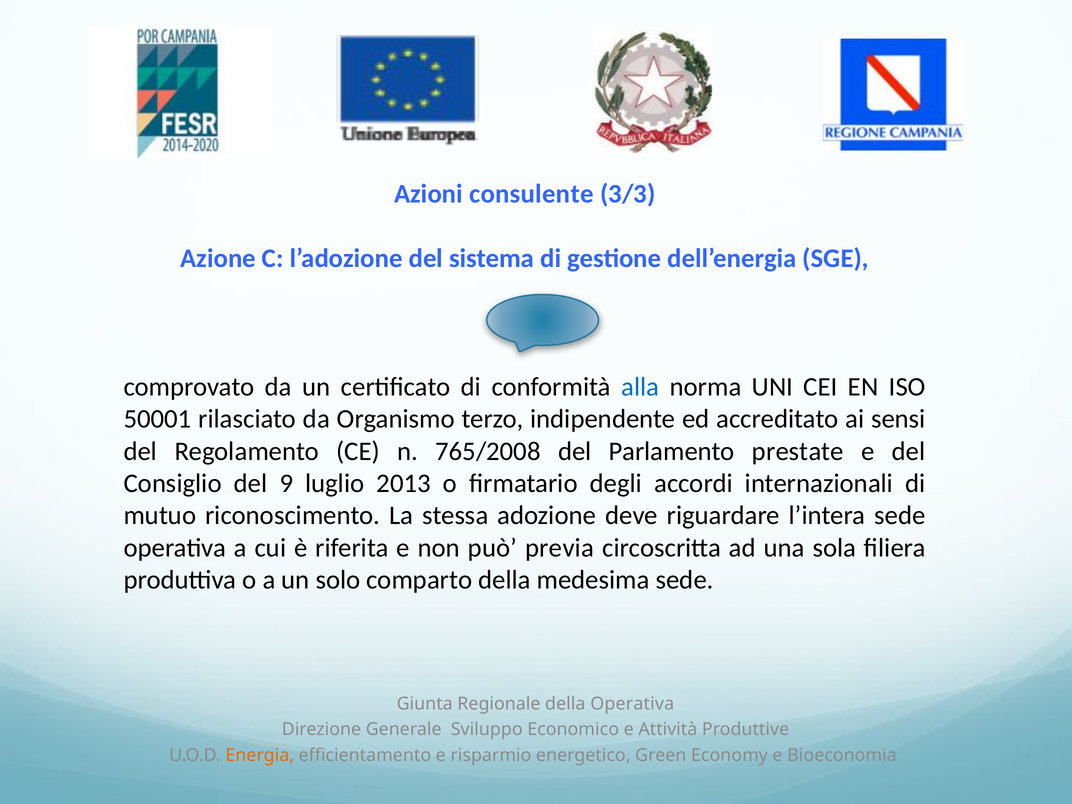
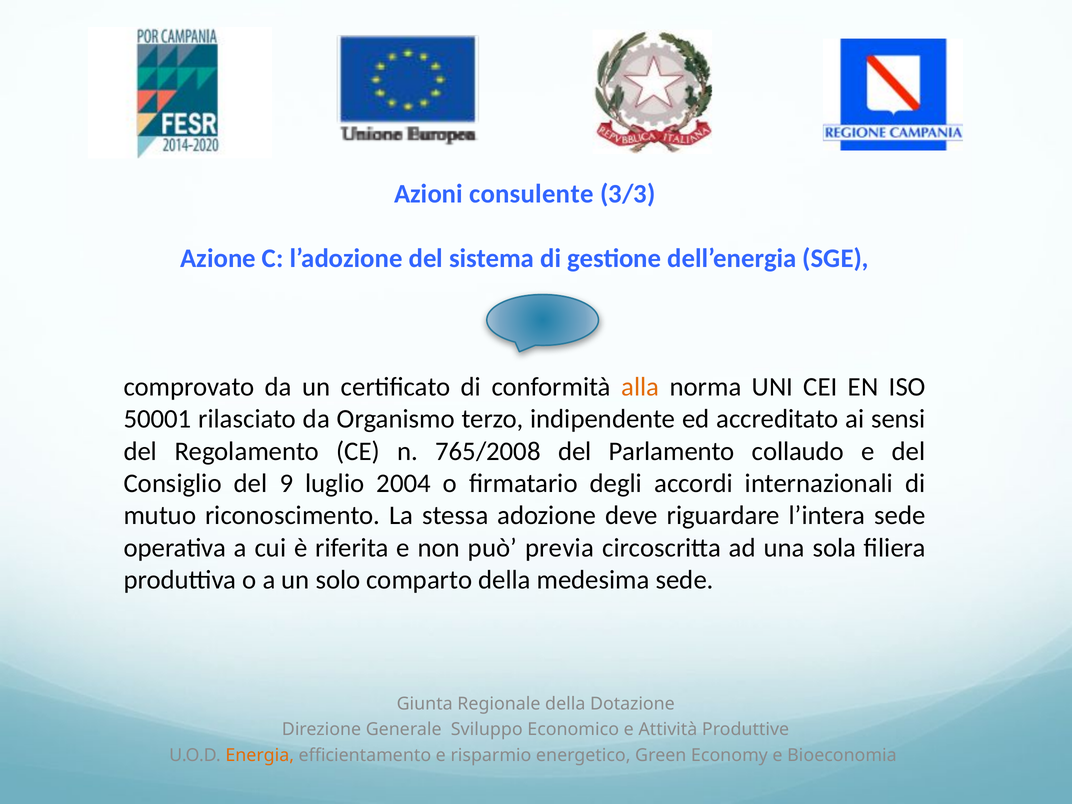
alla colour: blue -> orange
prestate: prestate -> collaudo
2013: 2013 -> 2004
della Operativa: Operativa -> Dotazione
